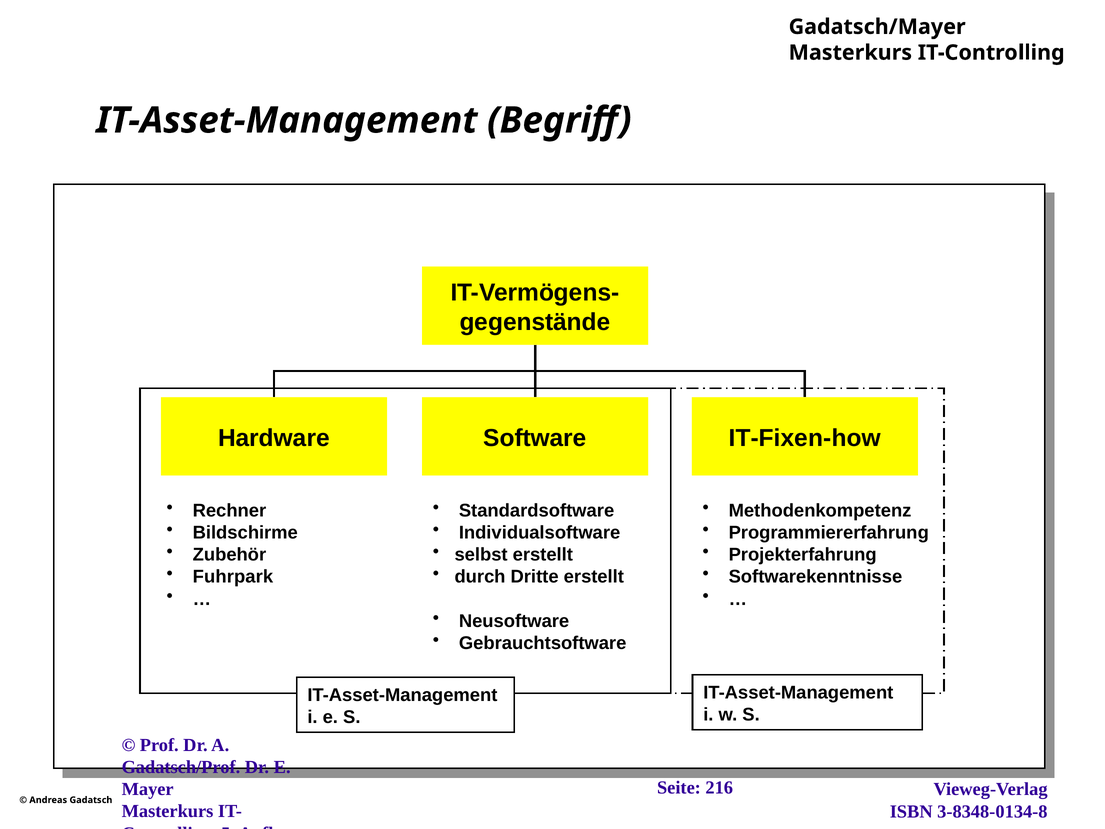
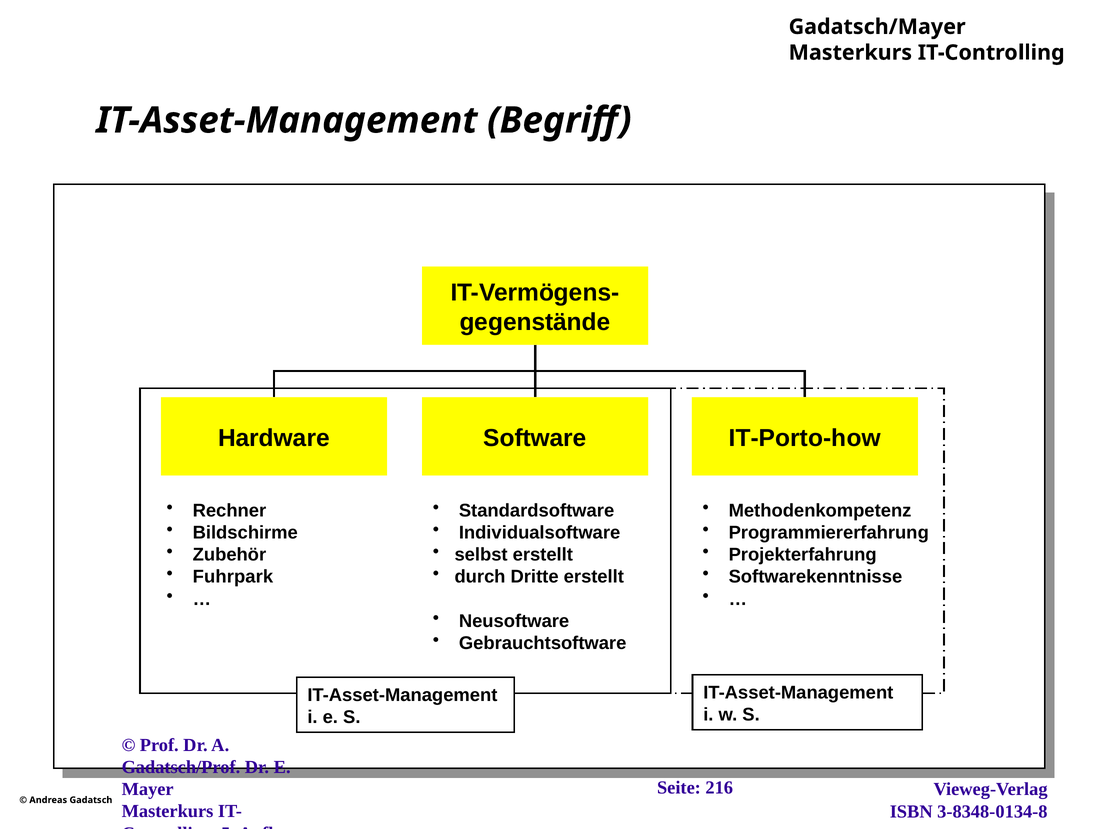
IT-Fixen-how: IT-Fixen-how -> IT-Porto-how
